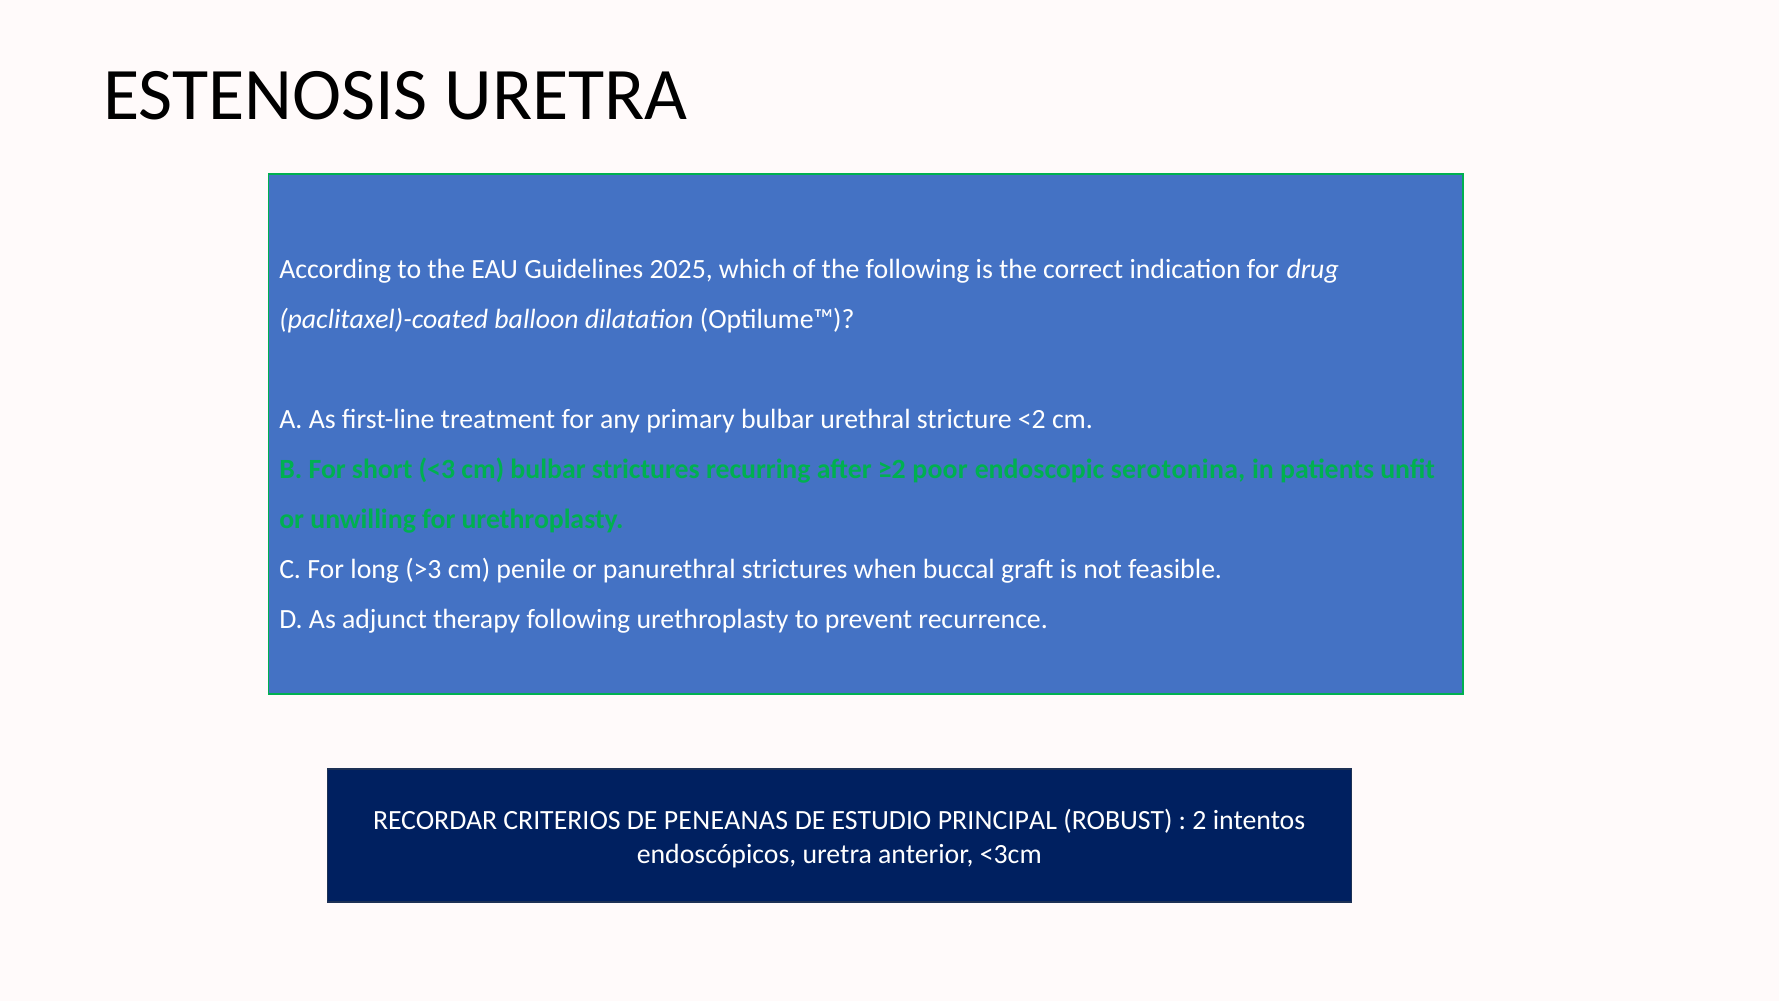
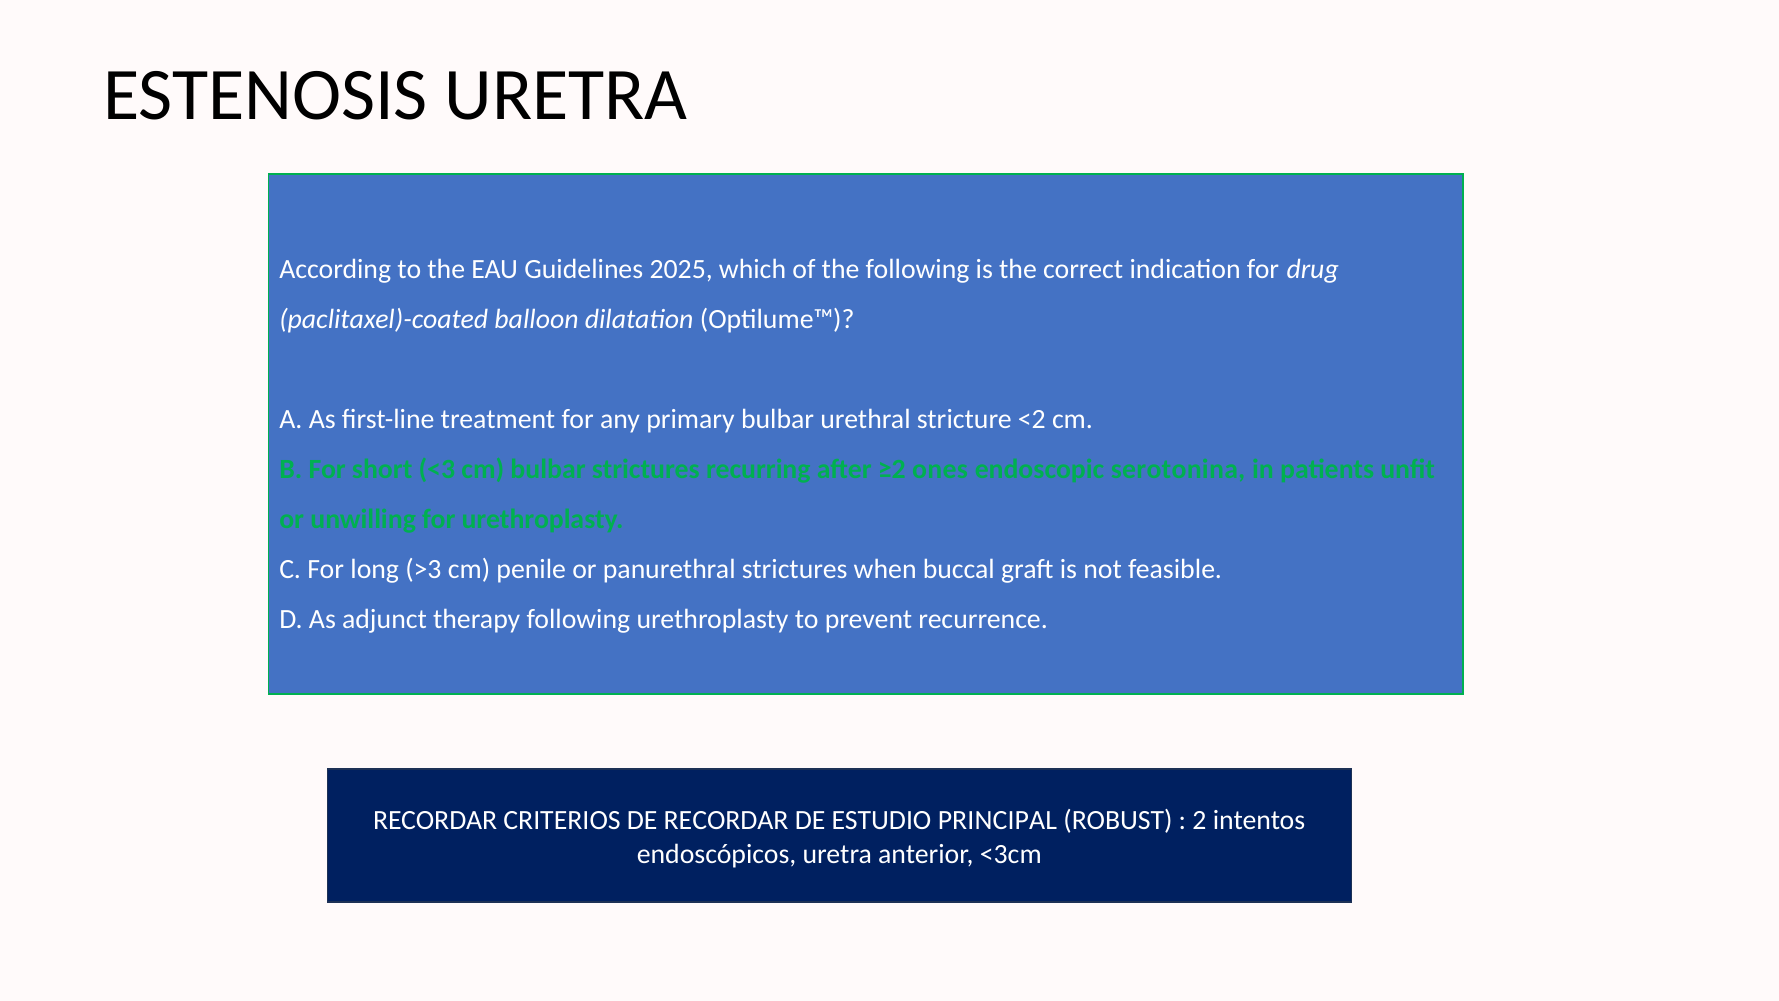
poor: poor -> ones
DE PENEANAS: PENEANAS -> RECORDAR
